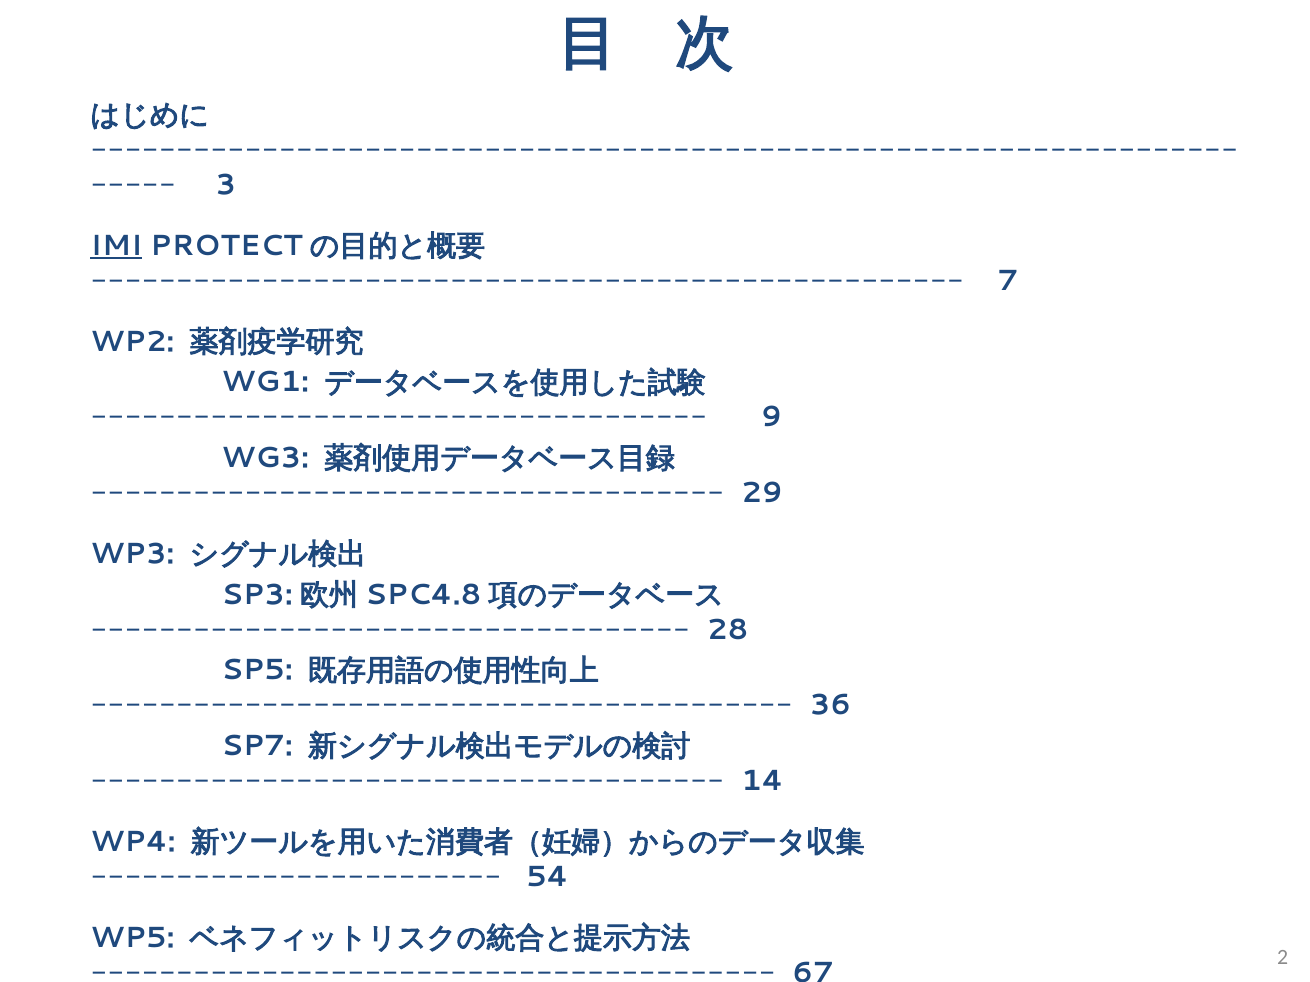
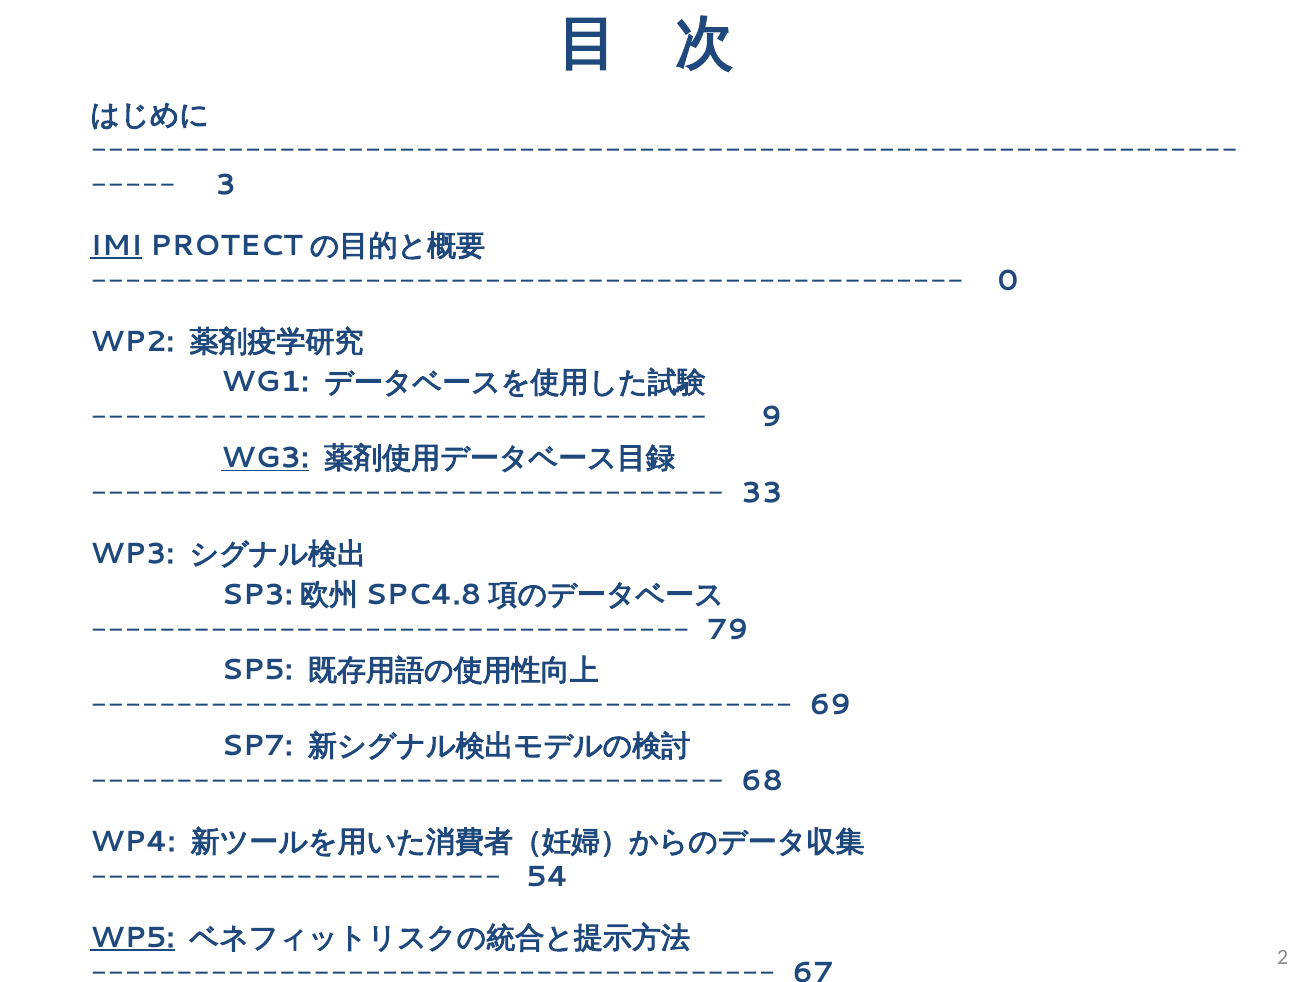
7: 7 -> 0
WG3 underline: none -> present
29: 29 -> 33
28: 28 -> 79
36: 36 -> 69
14: 14 -> 68
WP5 underline: none -> present
